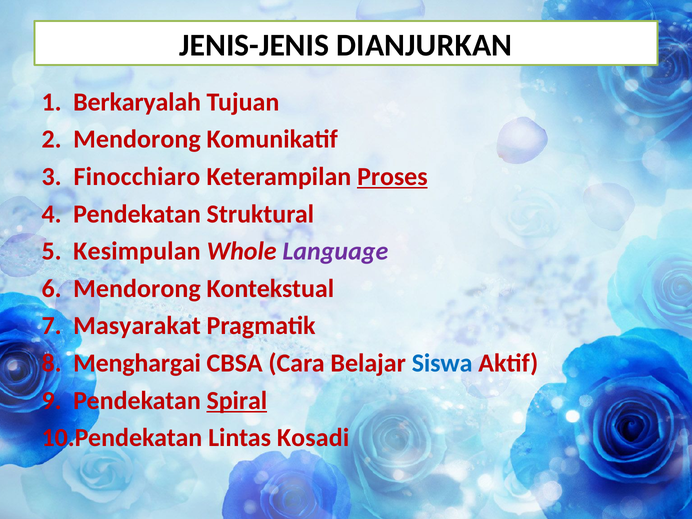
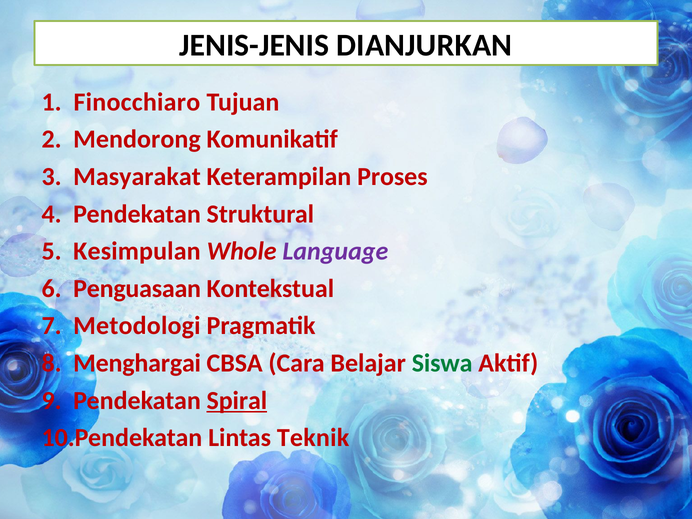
Berkaryalah: Berkaryalah -> Finocchiaro
Finocchiaro: Finocchiaro -> Masyarakat
Proses underline: present -> none
6 Mendorong: Mendorong -> Penguasaan
Masyarakat: Masyarakat -> Metodologi
Siswa colour: blue -> green
Kosadi: Kosadi -> Teknik
